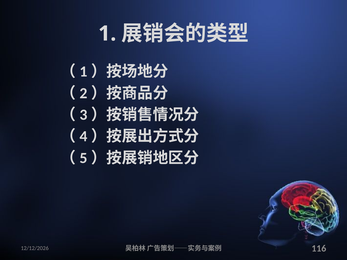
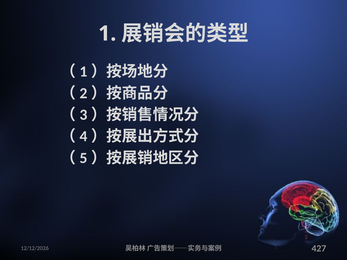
116: 116 -> 427
